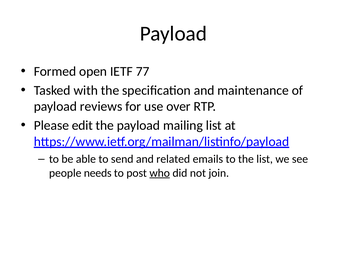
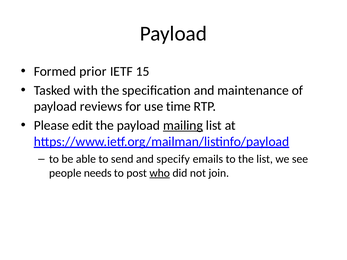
open: open -> prior
77: 77 -> 15
over: over -> time
mailing underline: none -> present
related: related -> specify
